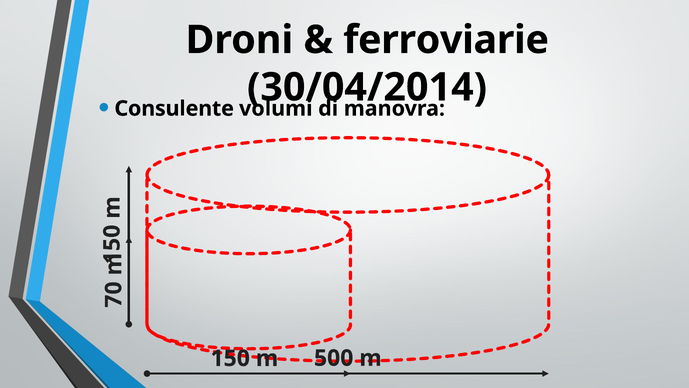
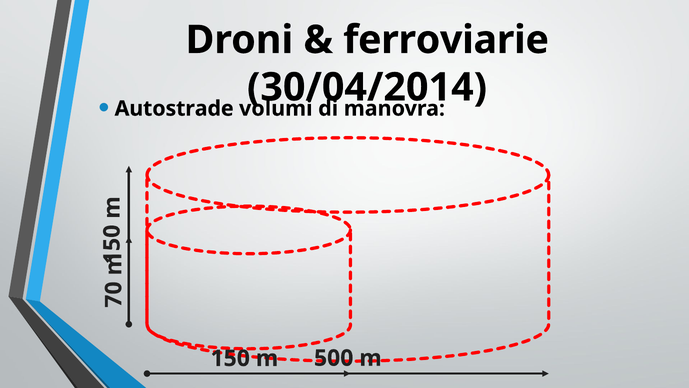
Consulente: Consulente -> Autostrade
